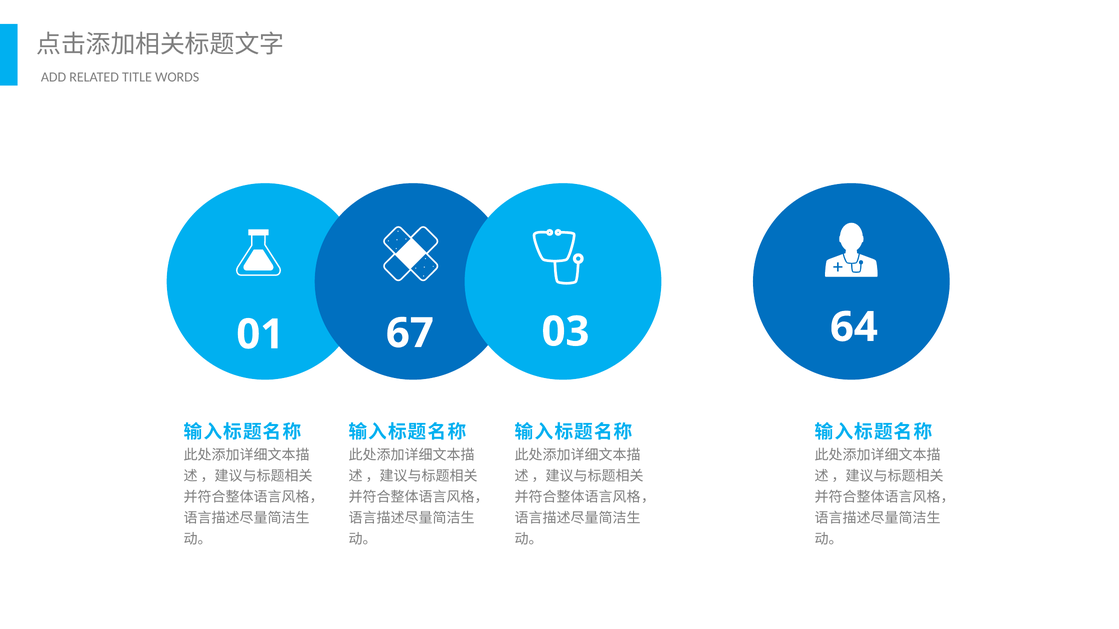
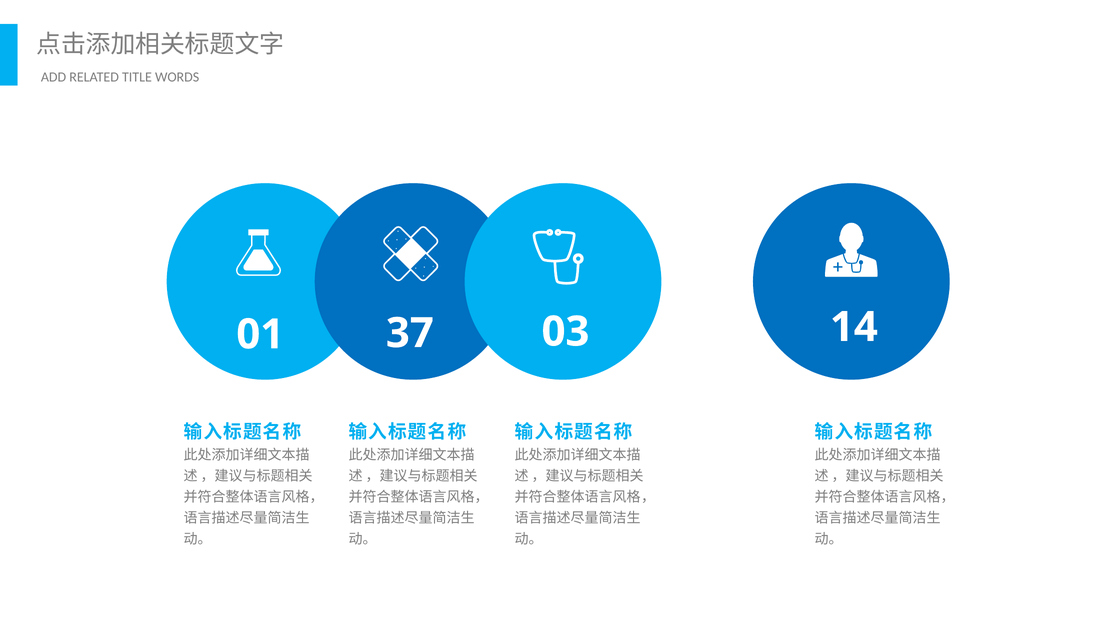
67: 67 -> 37
64: 64 -> 14
